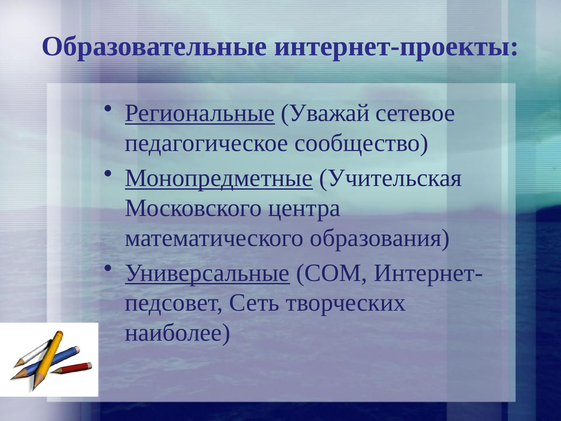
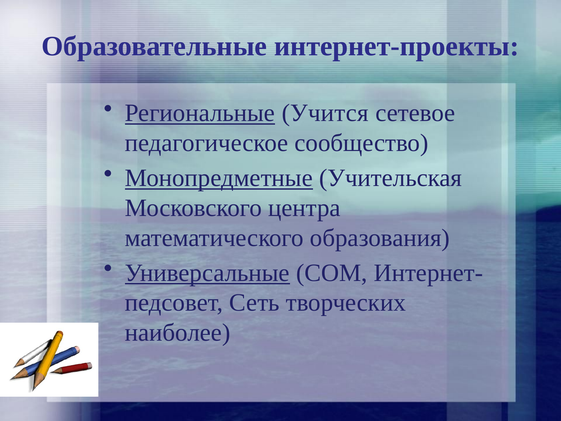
Уважай: Уважай -> Учится
